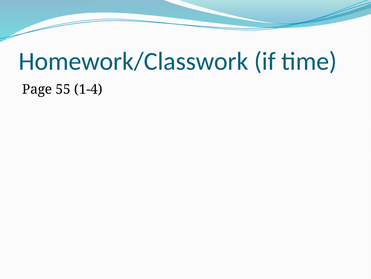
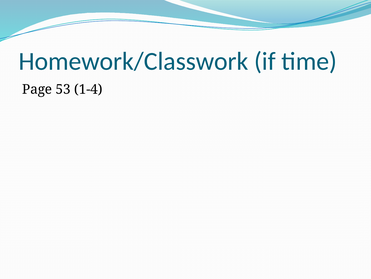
55: 55 -> 53
